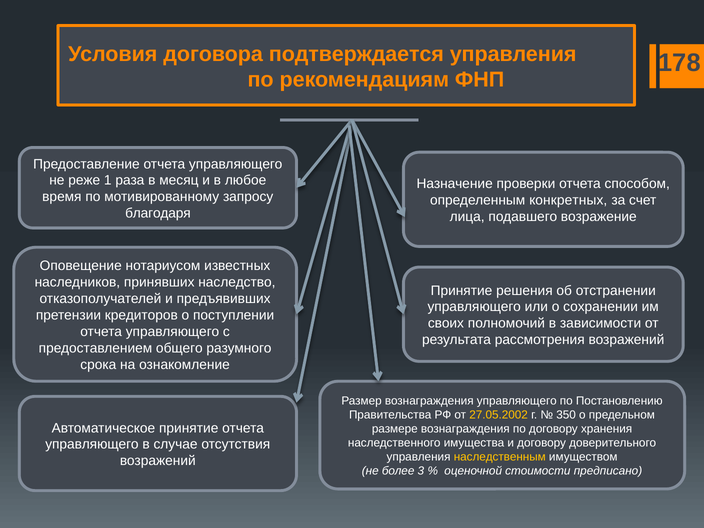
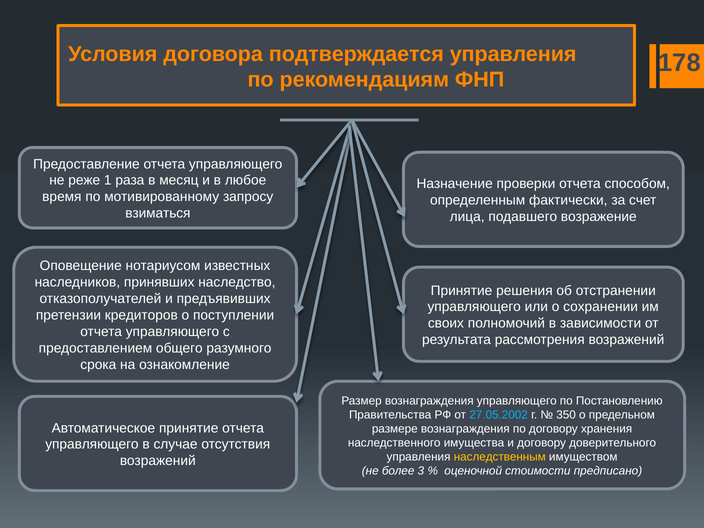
конкретных: конкретных -> фактически
благодаря: благодаря -> взиматься
27.05.2002 colour: yellow -> light blue
